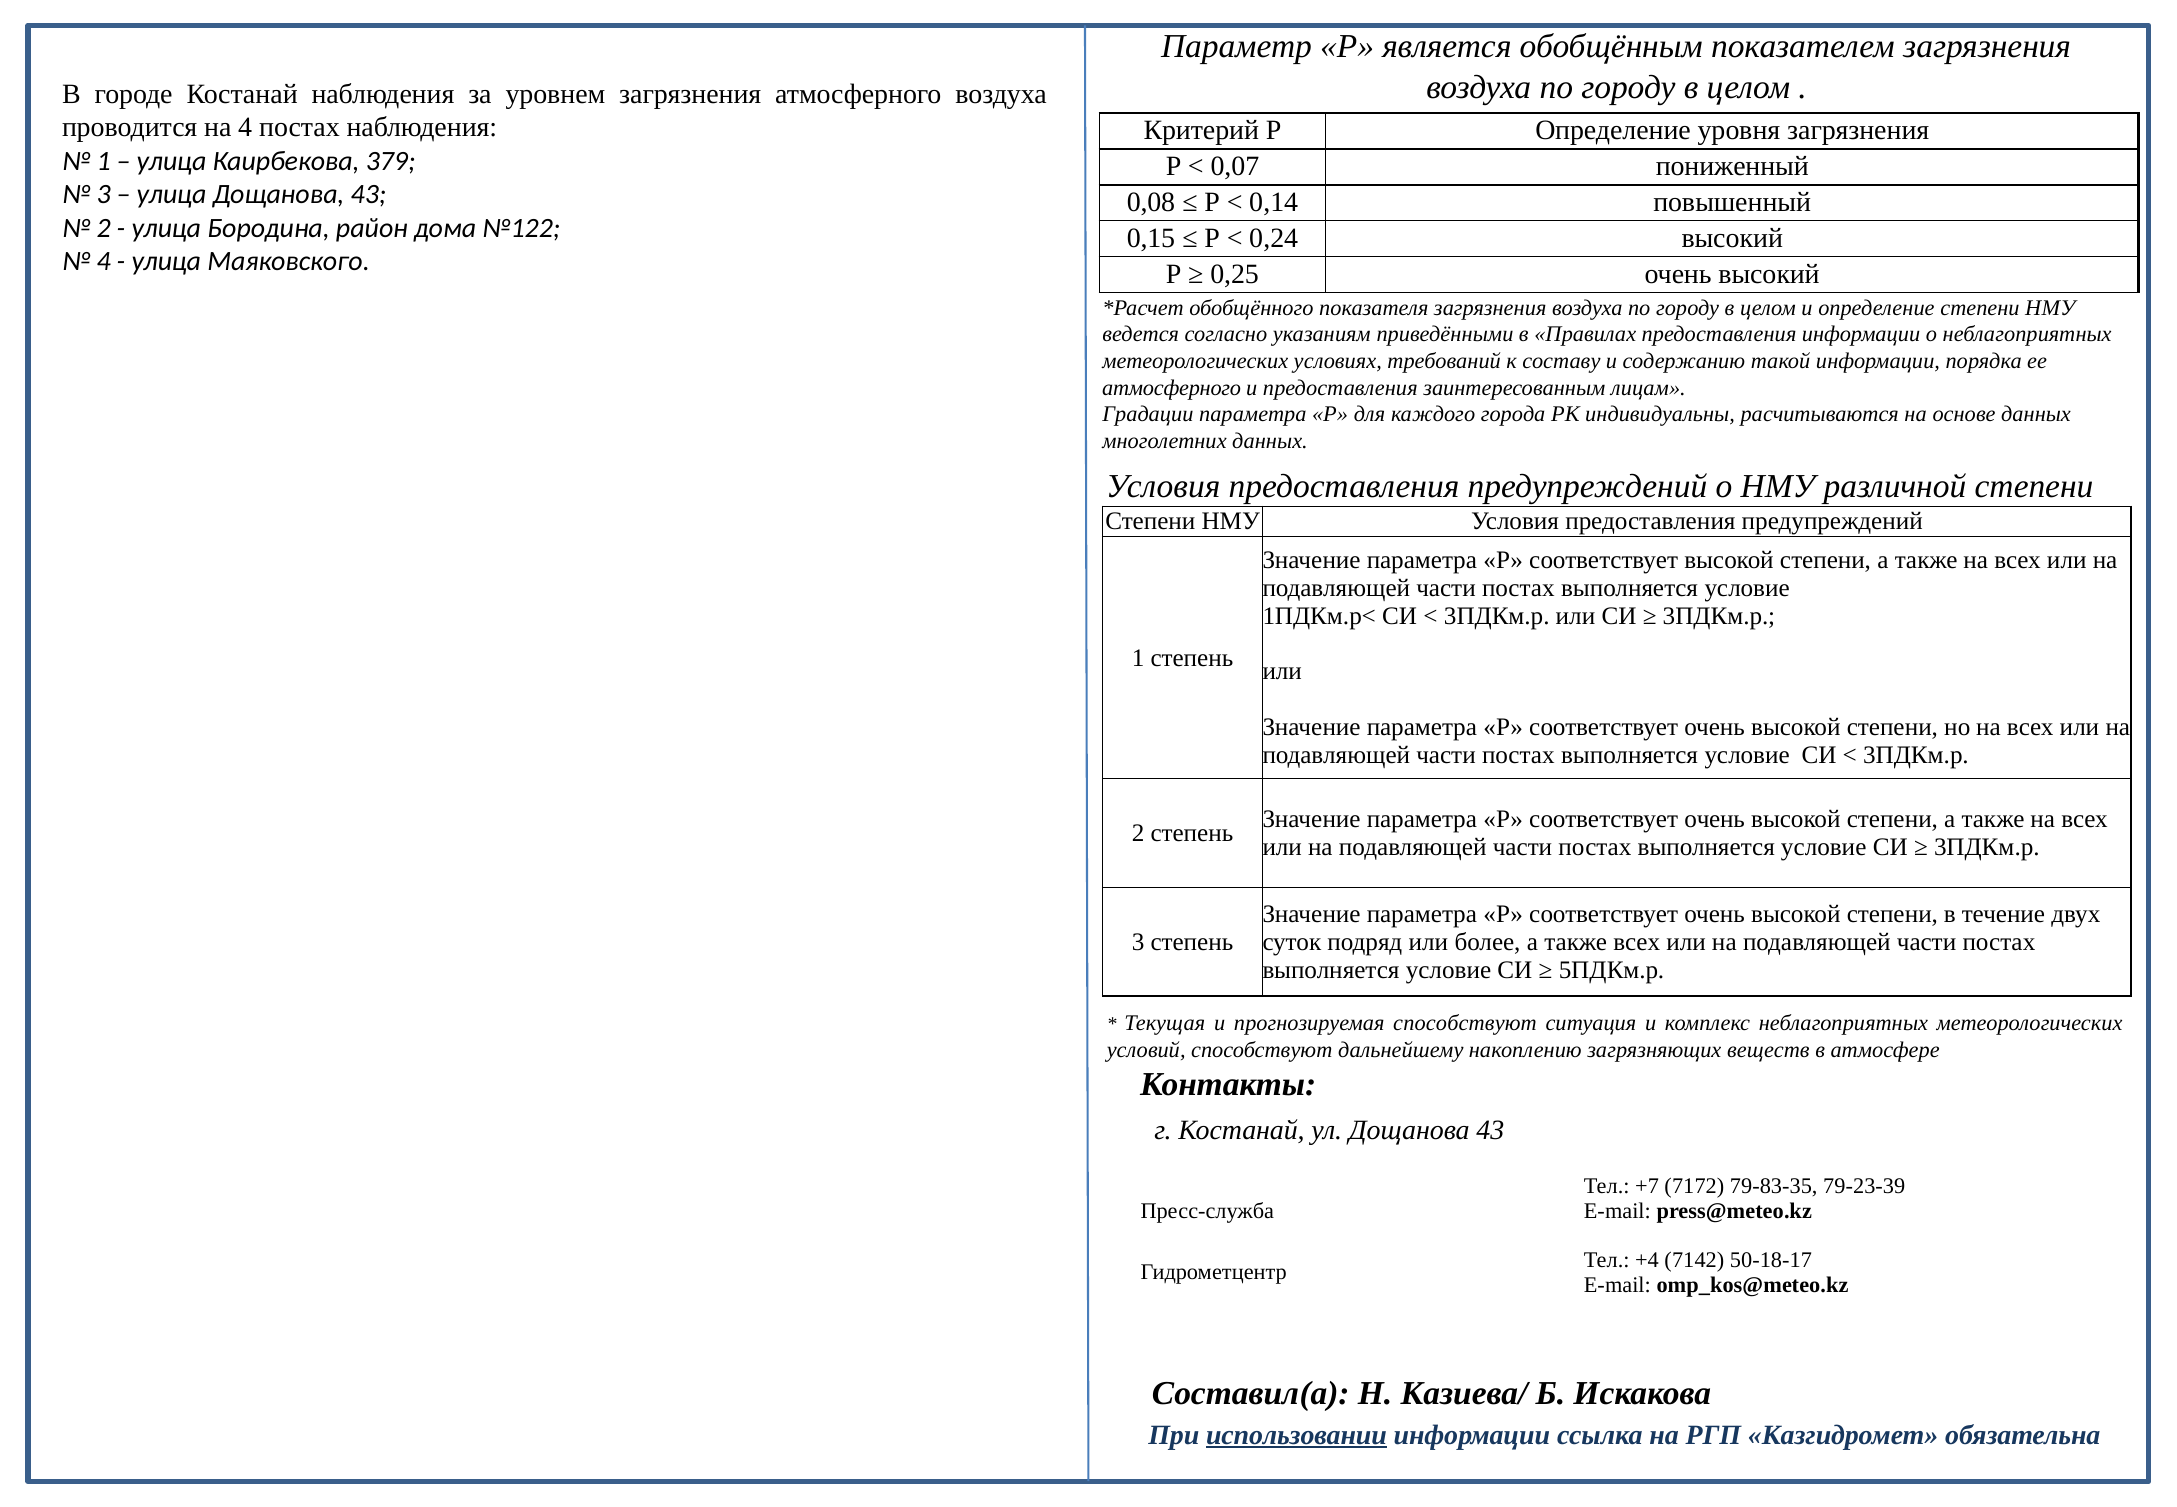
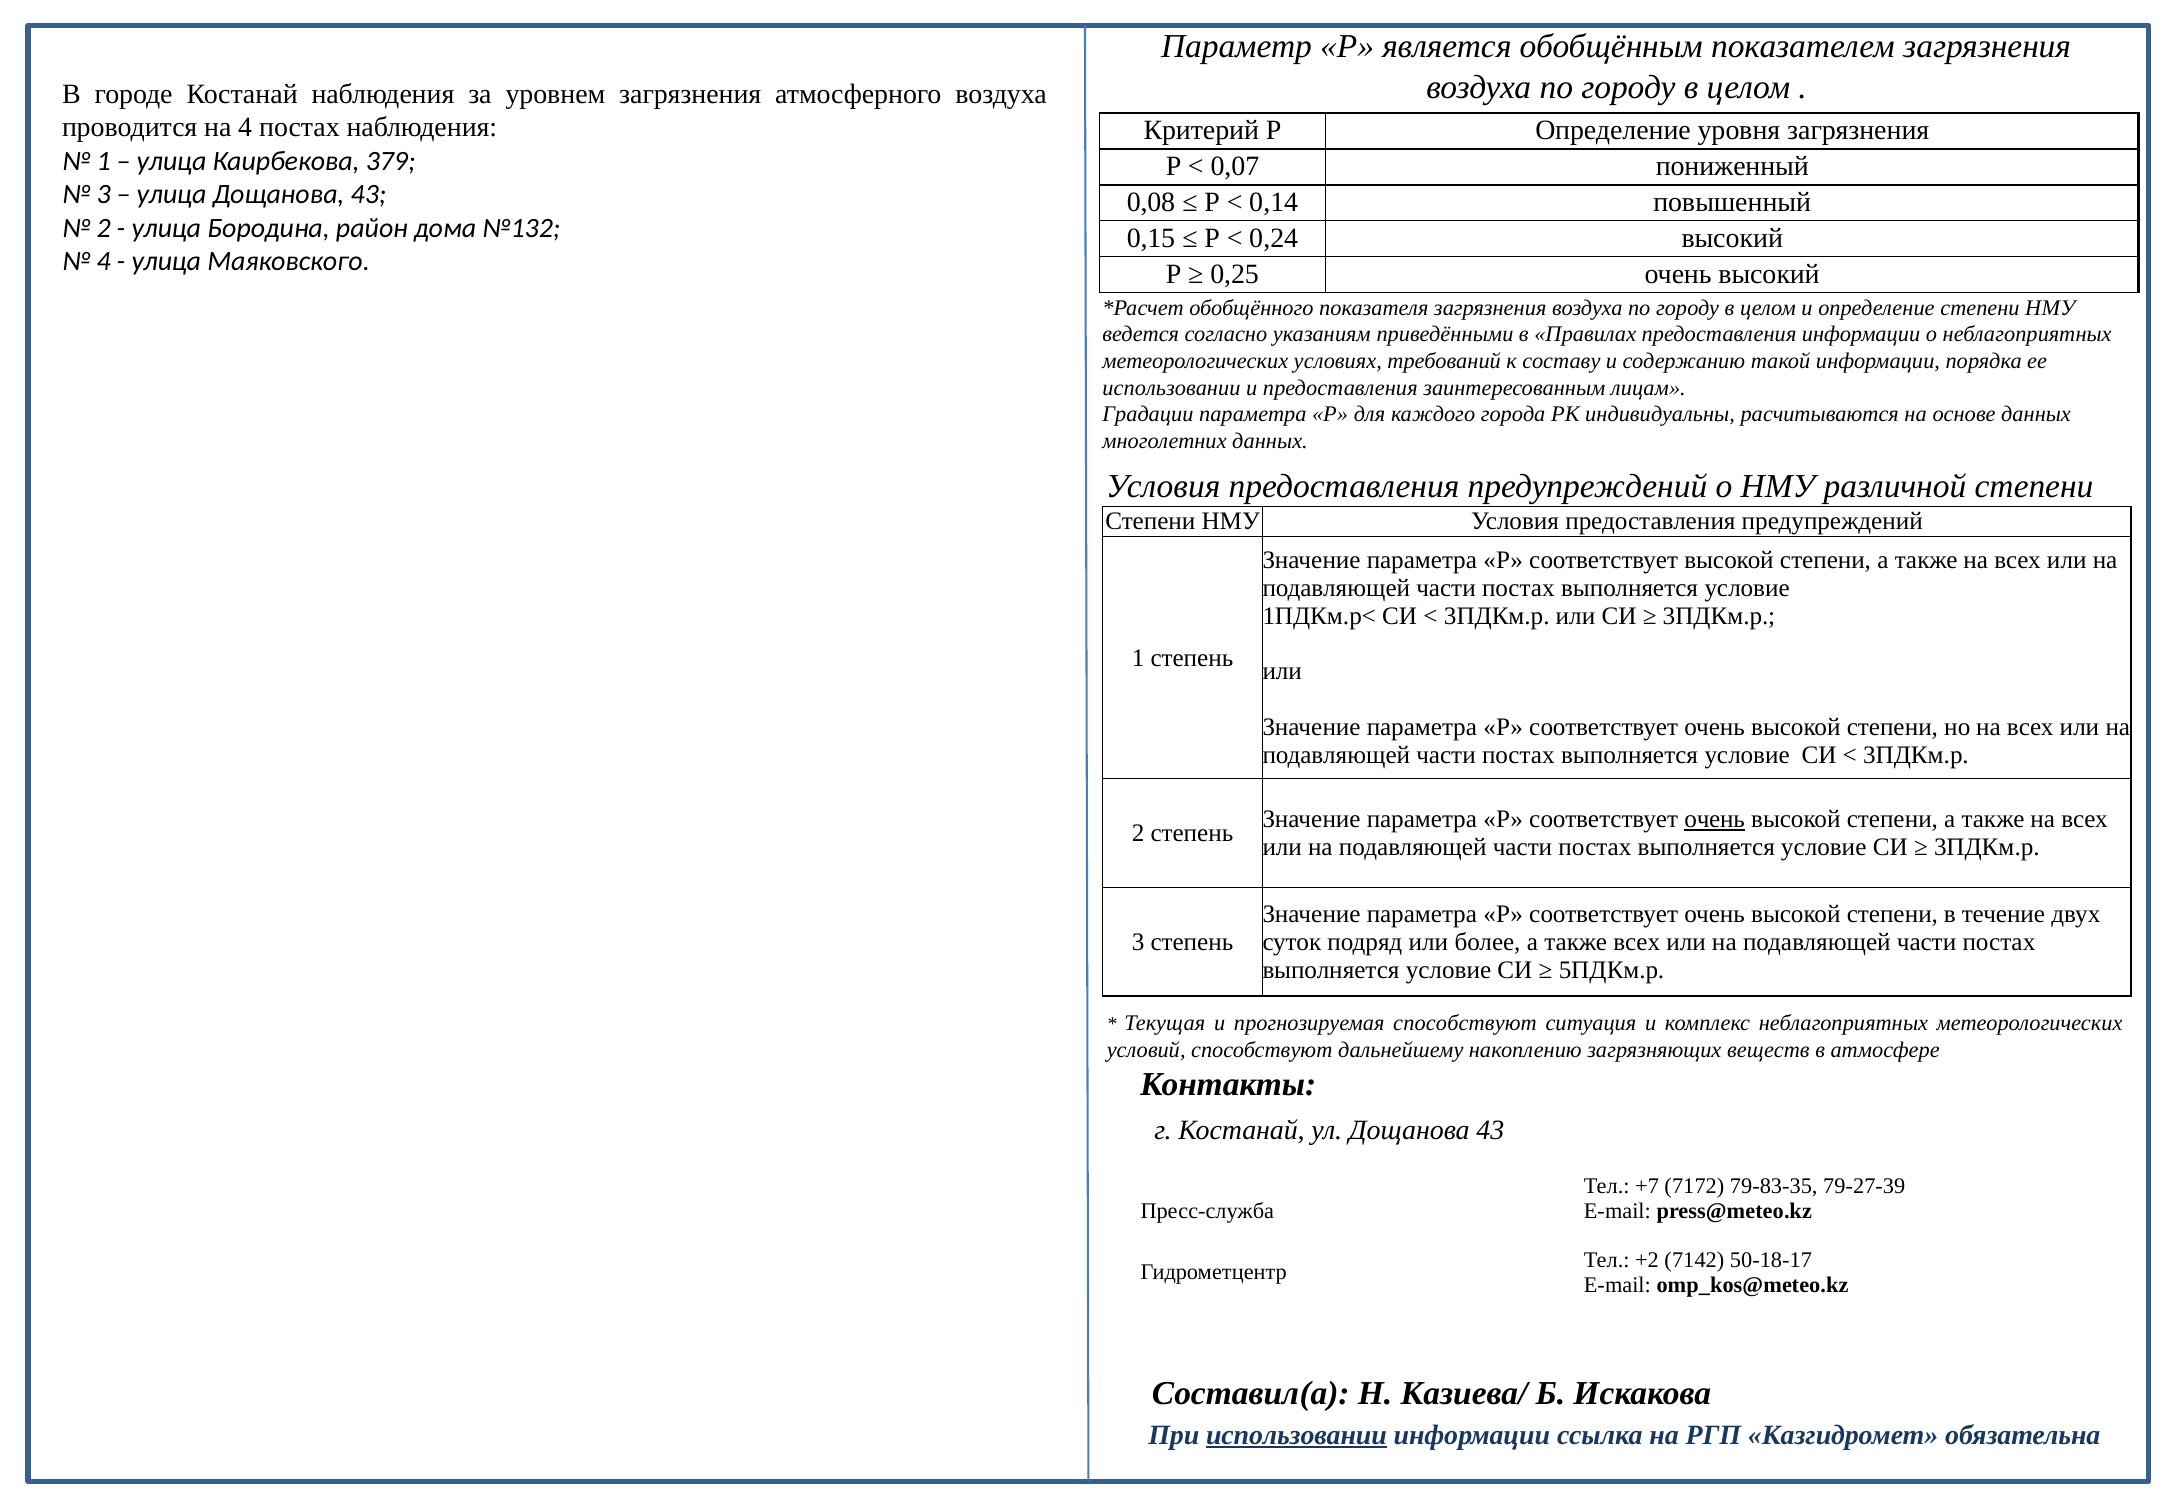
№122: №122 -> №132
атмосферного at (1172, 388): атмосферного -> использовании
очень at (1715, 819) underline: none -> present
79-23-39: 79-23-39 -> 79-27-39
+4: +4 -> +2
